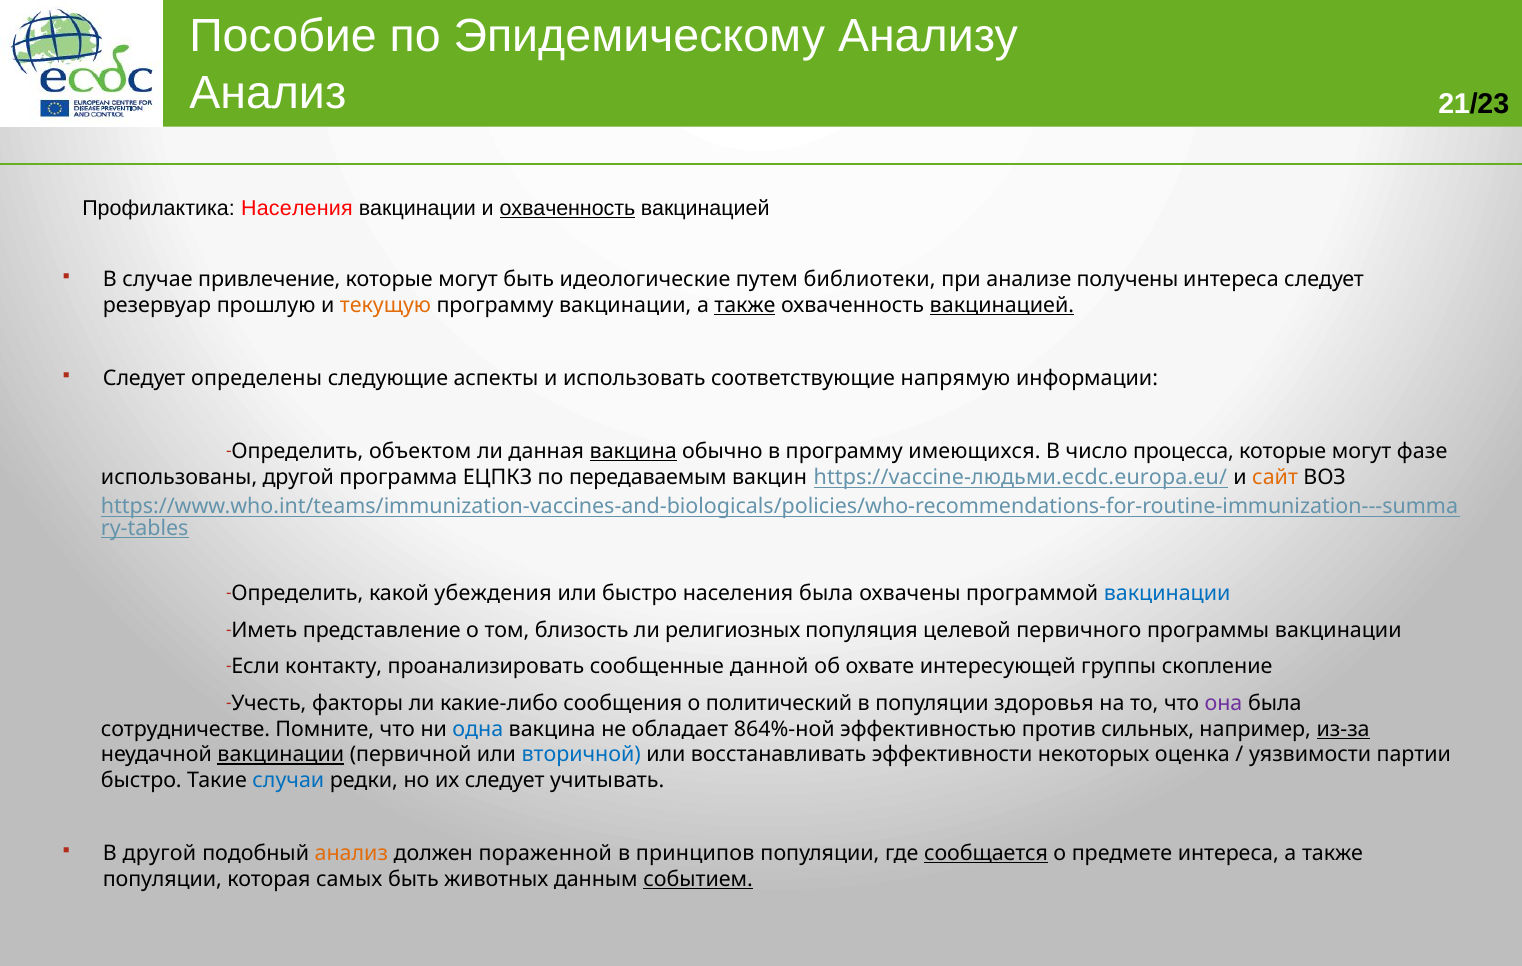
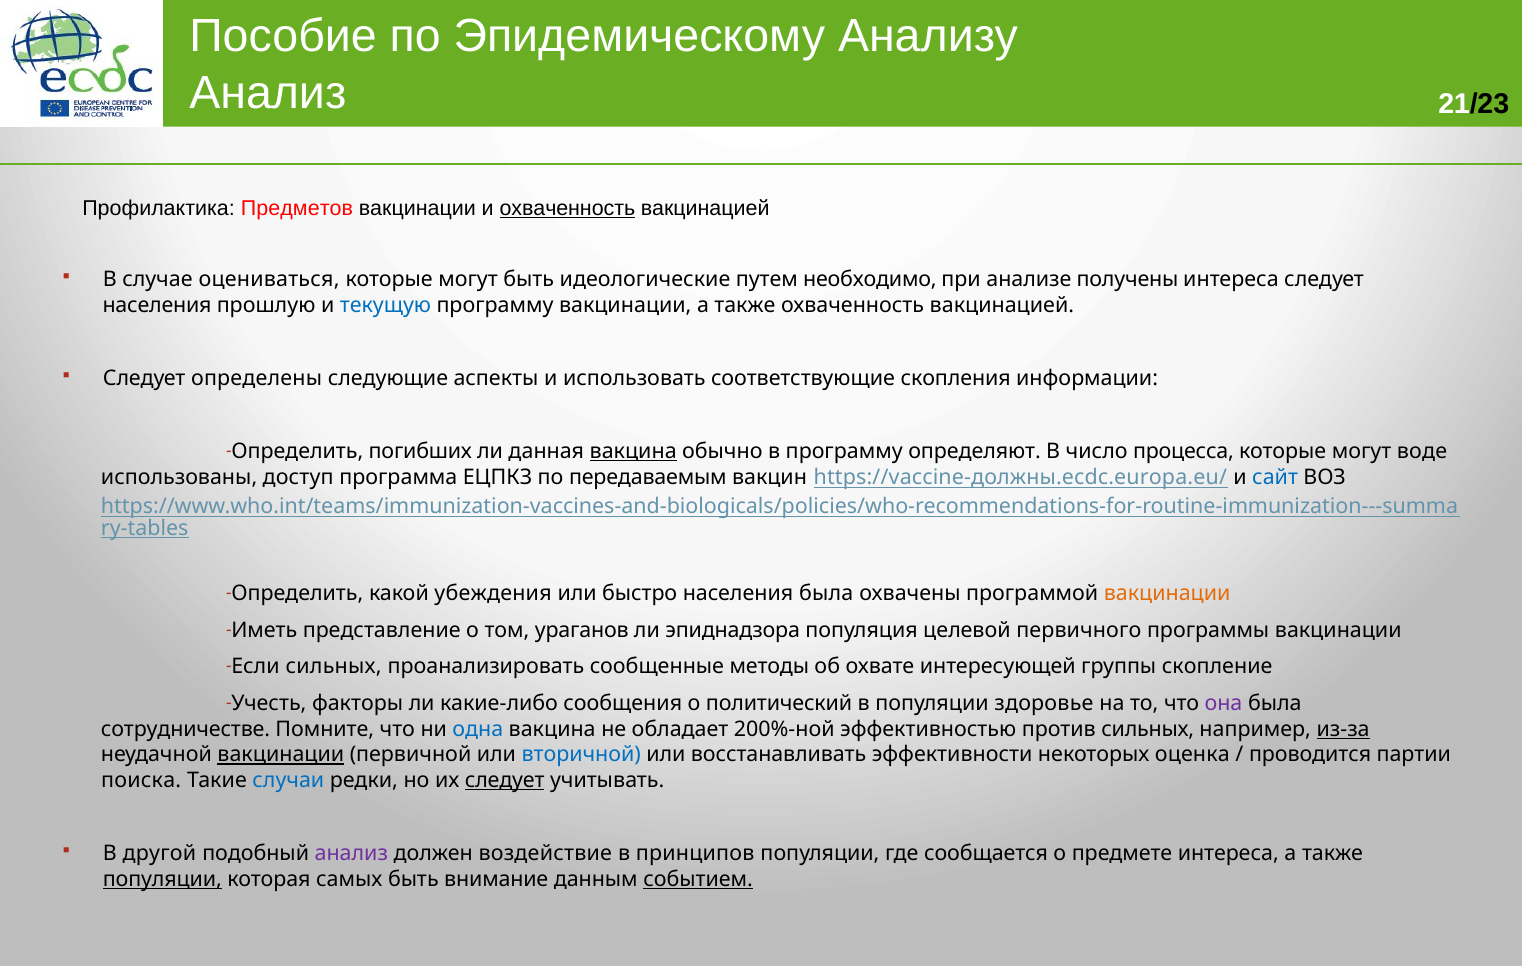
Профилактика Населения: Населения -> Предметов
привлечение: привлечение -> оцениваться
библиотеки: библиотеки -> необходимо
резервуар at (157, 306): резервуар -> населения
текущую colour: orange -> blue
также at (745, 306) underline: present -> none
вакцинацией at (1002, 306) underline: present -> none
напрямую: напрямую -> скопления
объектом: объектом -> погибших
имеющихся: имеющихся -> определяют
фазе: фазе -> воде
использованы другой: другой -> доступ
https://vaccine-людьми.ecdc.europa.eu/: https://vaccine-людьми.ecdc.europa.eu/ -> https://vaccine-должны.ecdc.europa.eu/
сайт colour: orange -> blue
вакцинации at (1167, 594) colour: blue -> orange
близость: близость -> ураганов
религиозных: религиозных -> эпиднадзора
Если контакту: контакту -> сильных
данной: данной -> методы
здоровья: здоровья -> здоровье
864%-ной: 864%-ной -> 200%-ной
уязвимости: уязвимости -> проводится
быстро at (141, 781): быстро -> поиска
следует at (505, 781) underline: none -> present
анализ at (351, 854) colour: orange -> purple
пораженной: пораженной -> воздействие
сообщается underline: present -> none
популяции at (162, 880) underline: none -> present
животных: животных -> внимание
